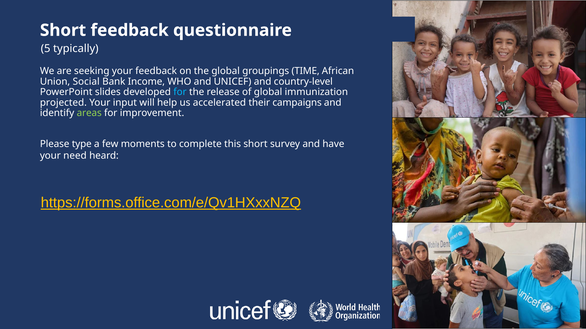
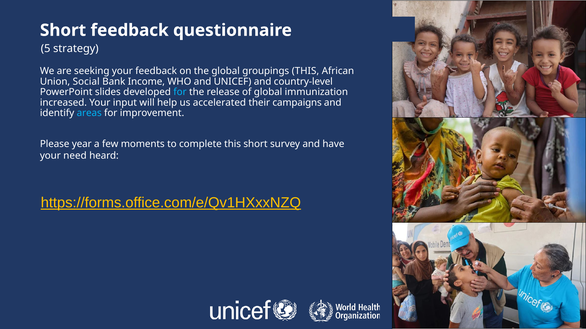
typically: typically -> strategy
groupings TIME: TIME -> THIS
projected: projected -> increased
areas colour: light green -> light blue
type: type -> year
